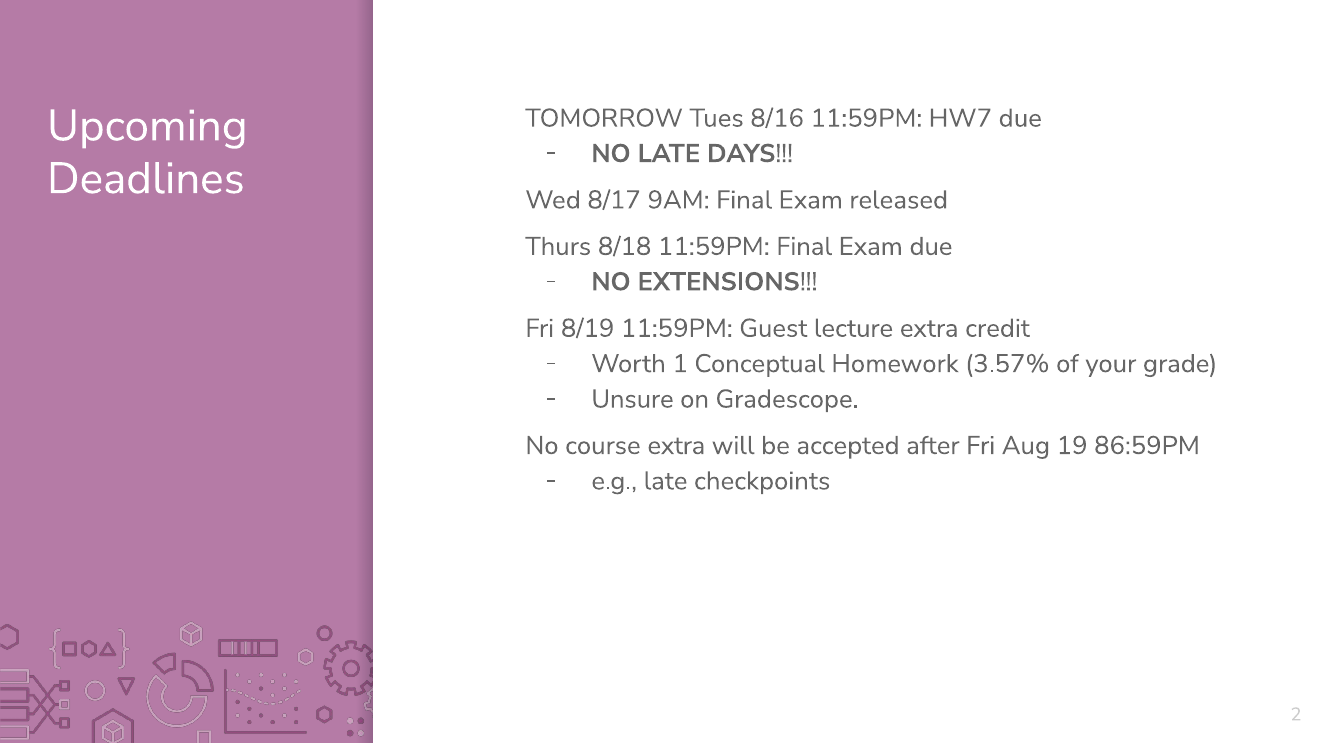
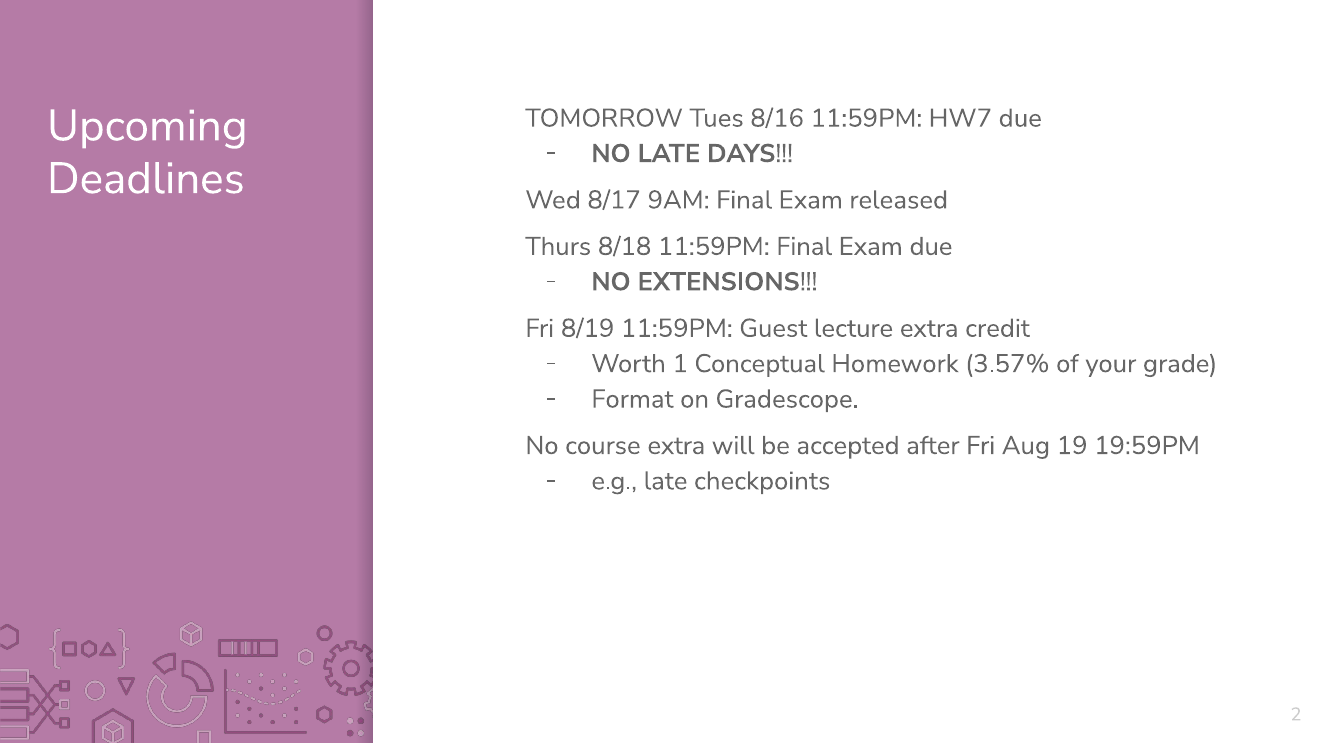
Unsure: Unsure -> Format
86:59PM: 86:59PM -> 19:59PM
